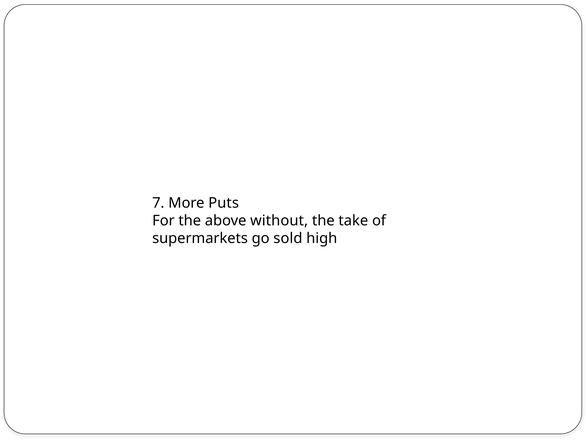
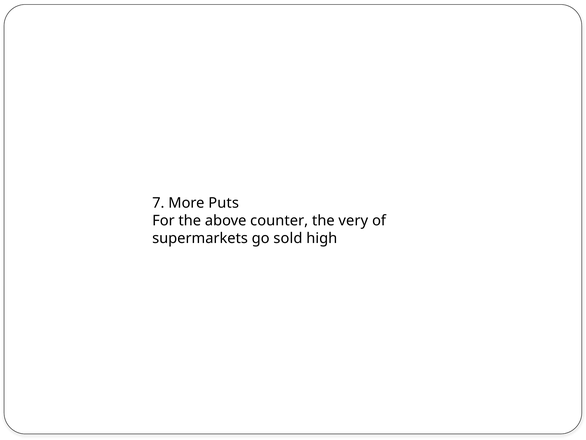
without: without -> counter
take: take -> very
